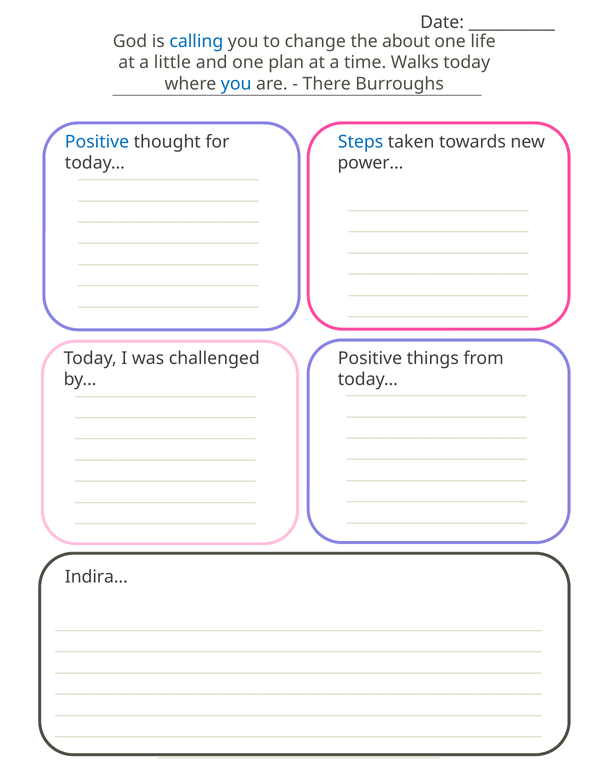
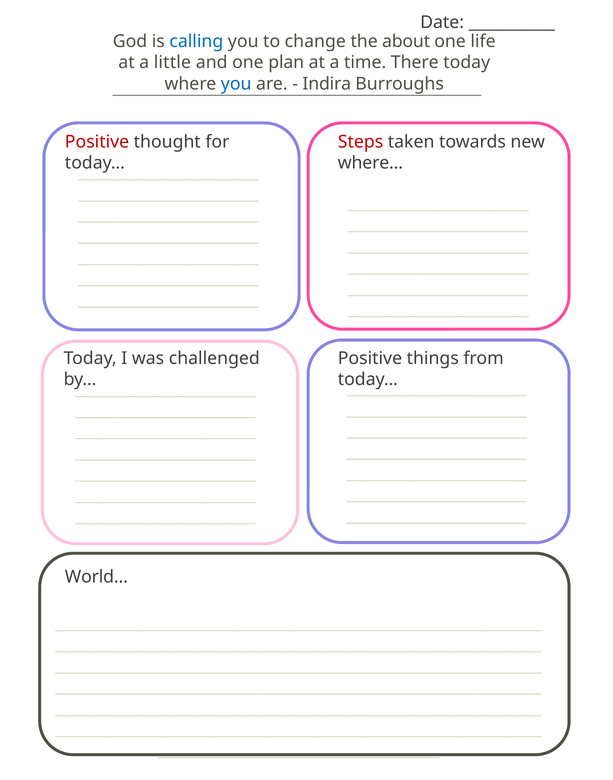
Walks: Walks -> There
There: There -> Indira
Positive at (97, 142) colour: blue -> red
Steps colour: blue -> red
power…: power… -> where…
Indira…: Indira… -> World…
